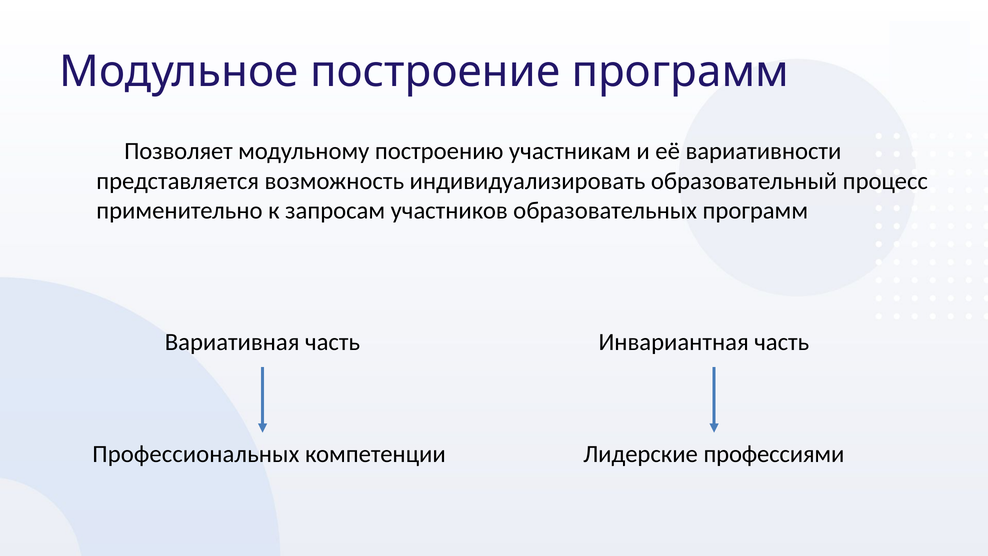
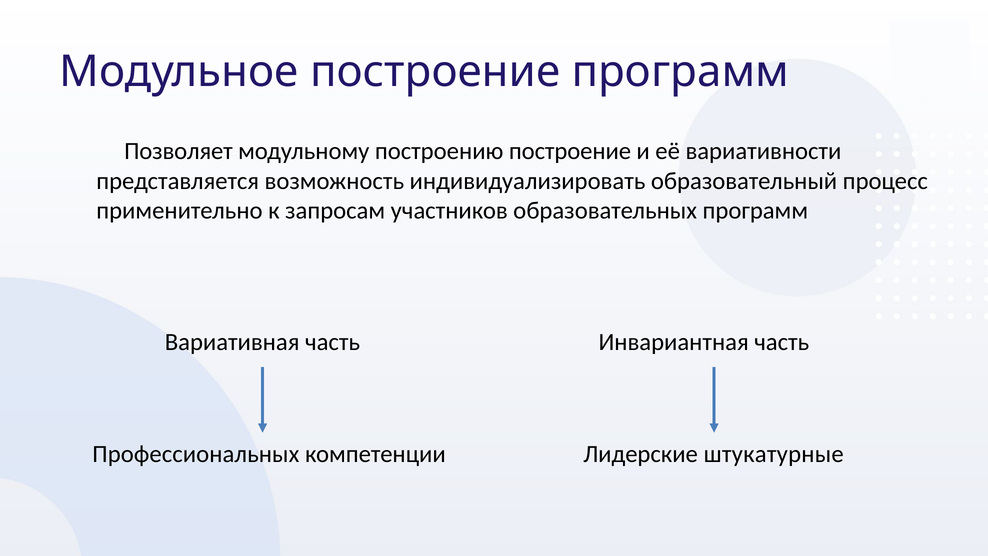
построению участникам: участникам -> построение
профессиями: профессиями -> штукатурные
